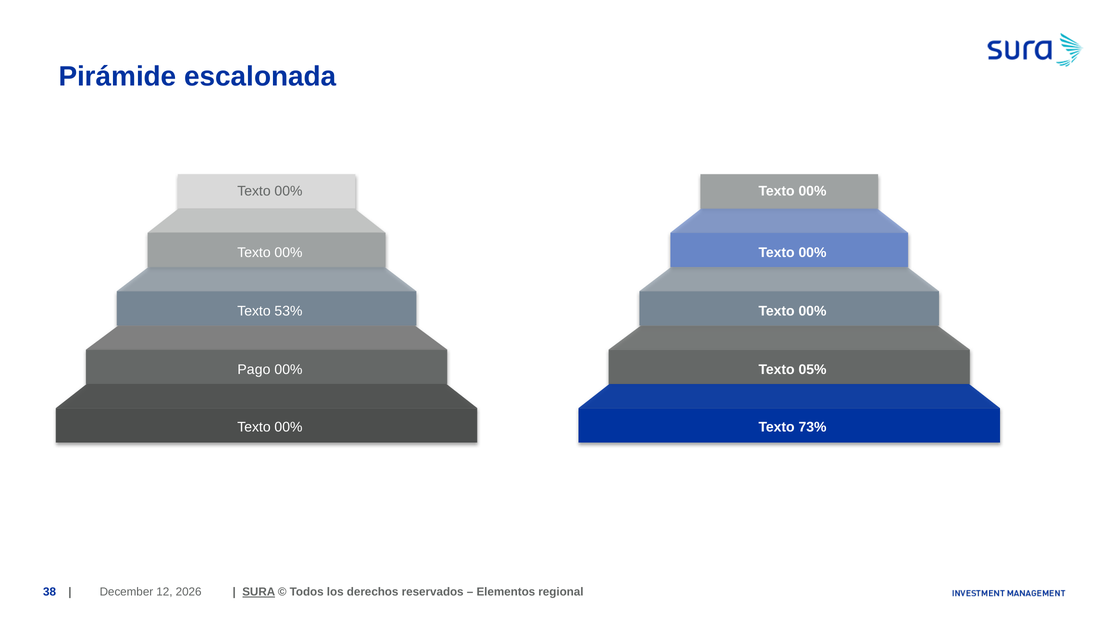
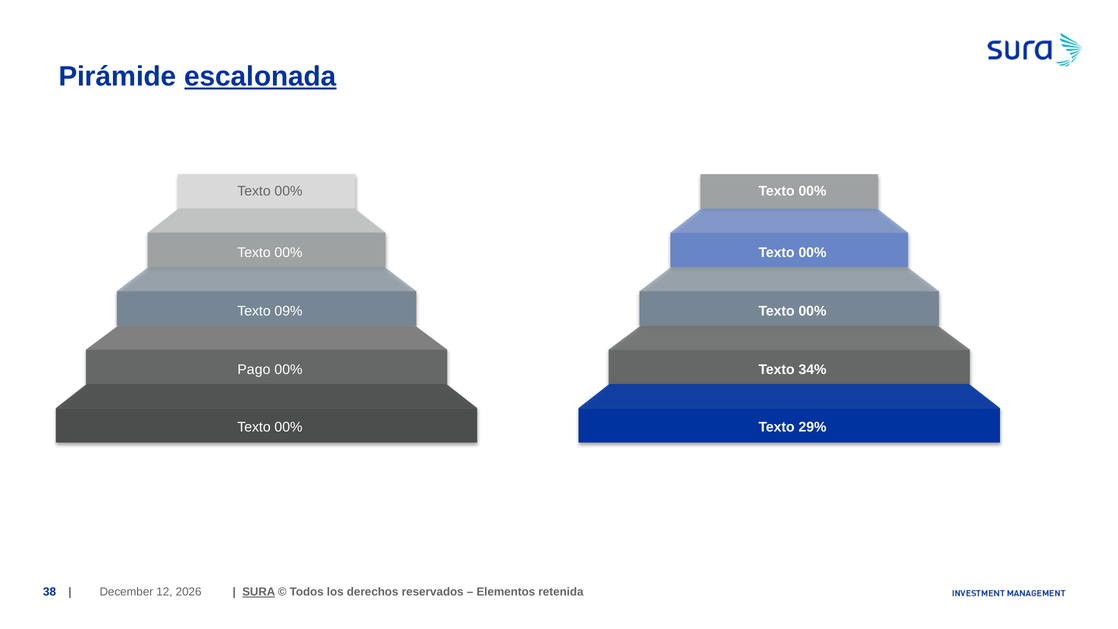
escalonada underline: none -> present
53%: 53% -> 09%
05%: 05% -> 34%
73%: 73% -> 29%
regional: regional -> retenida
